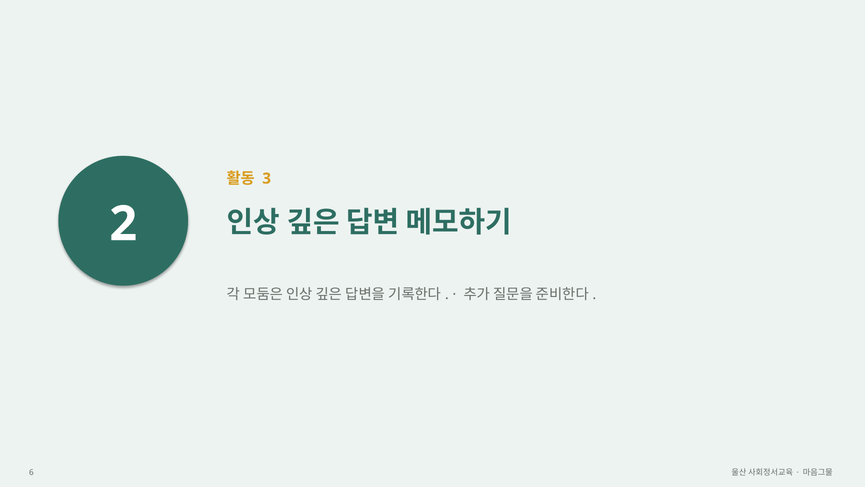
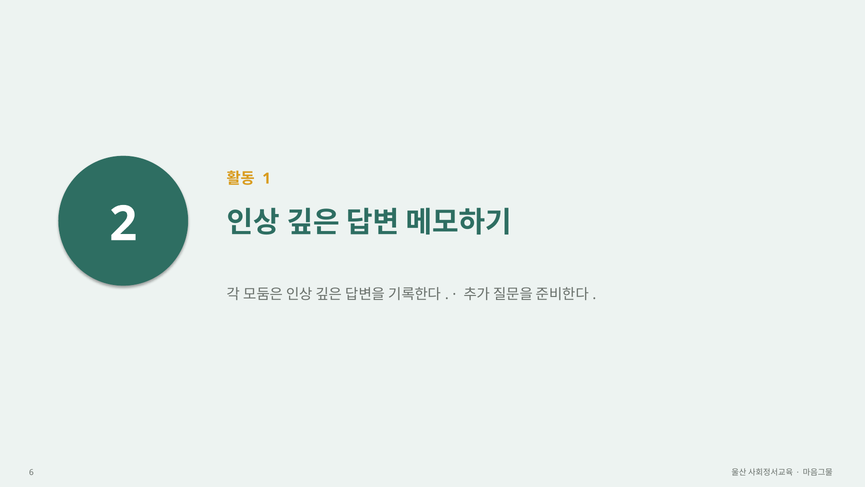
3: 3 -> 1
